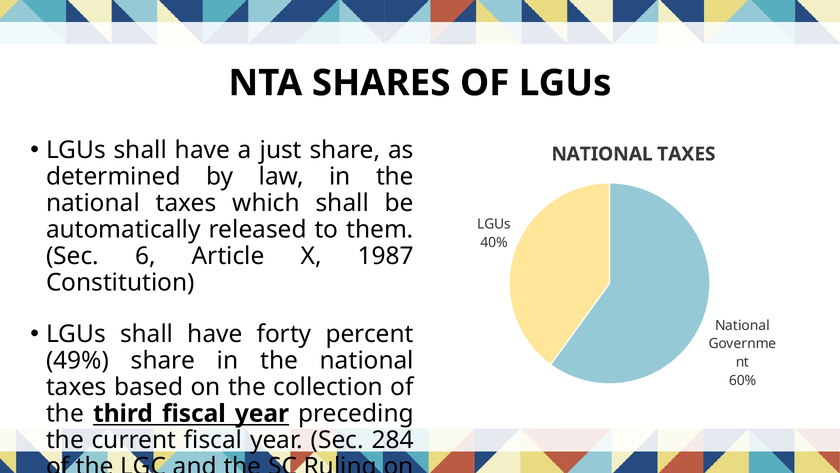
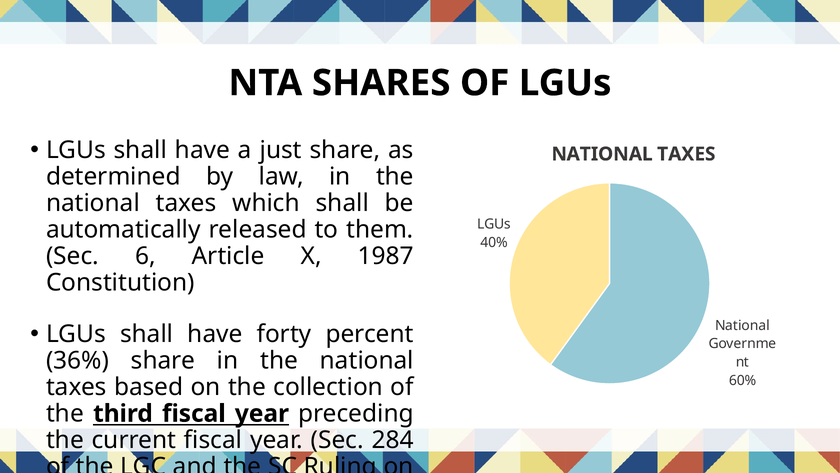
49%: 49% -> 36%
